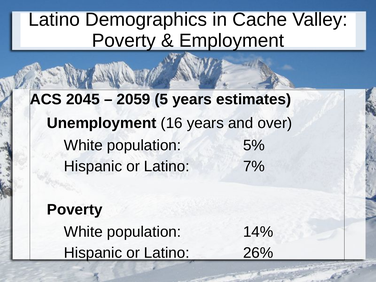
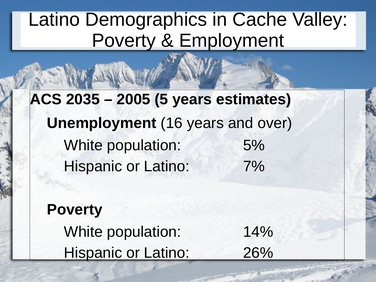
2045: 2045 -> 2035
2059: 2059 -> 2005
